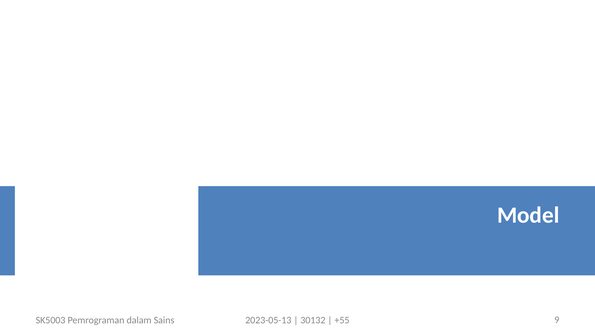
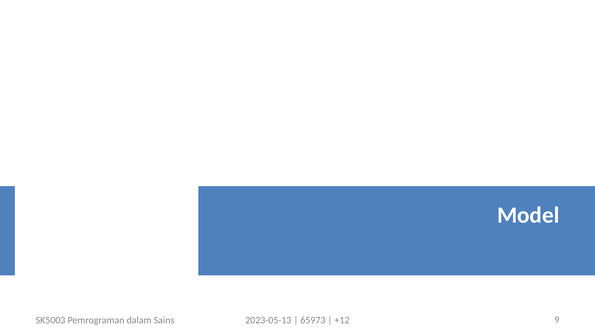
30132: 30132 -> 65973
+55: +55 -> +12
